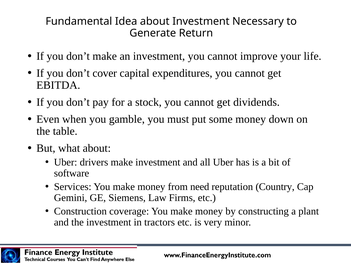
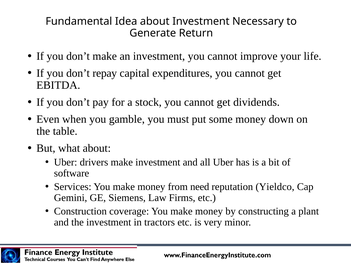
cover: cover -> repay
Country: Country -> Yieldco
